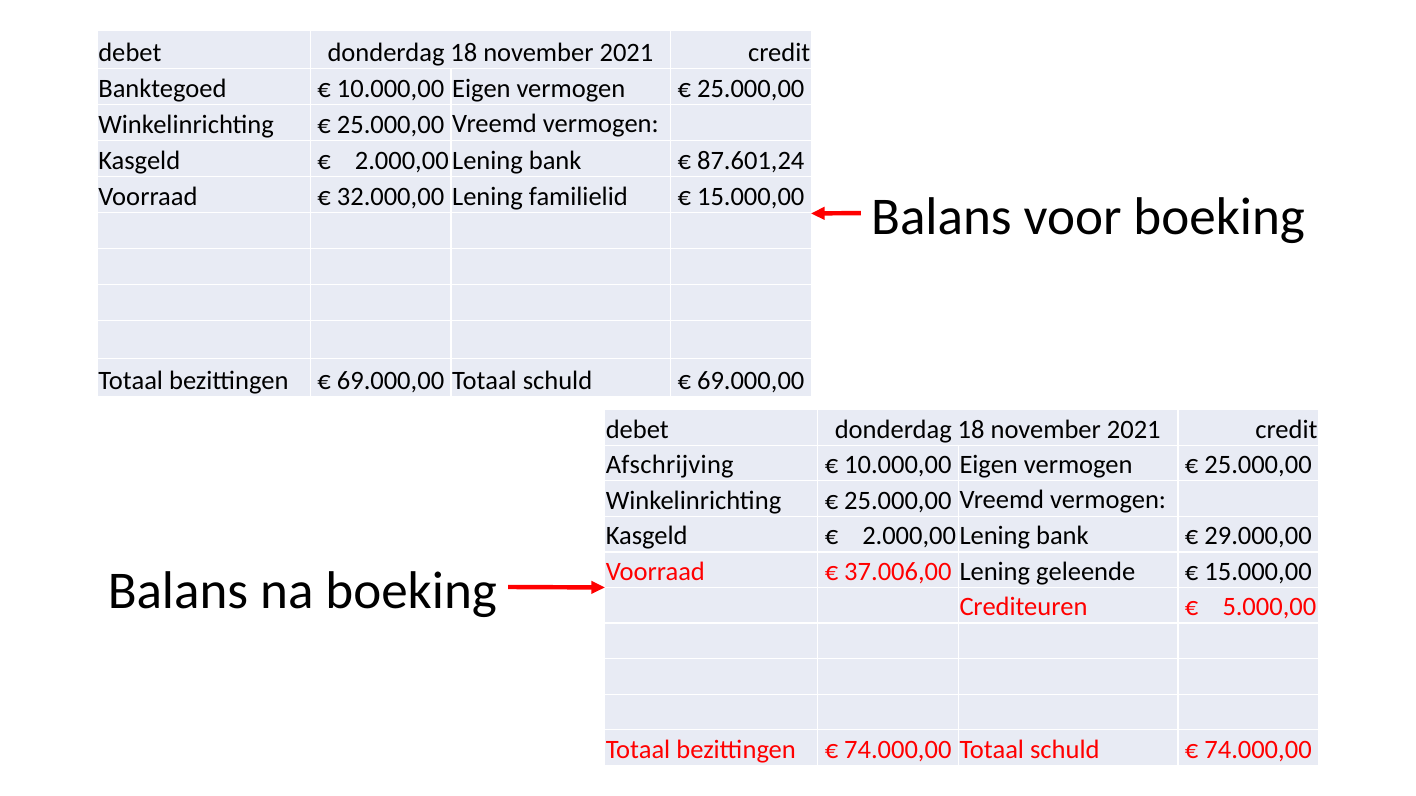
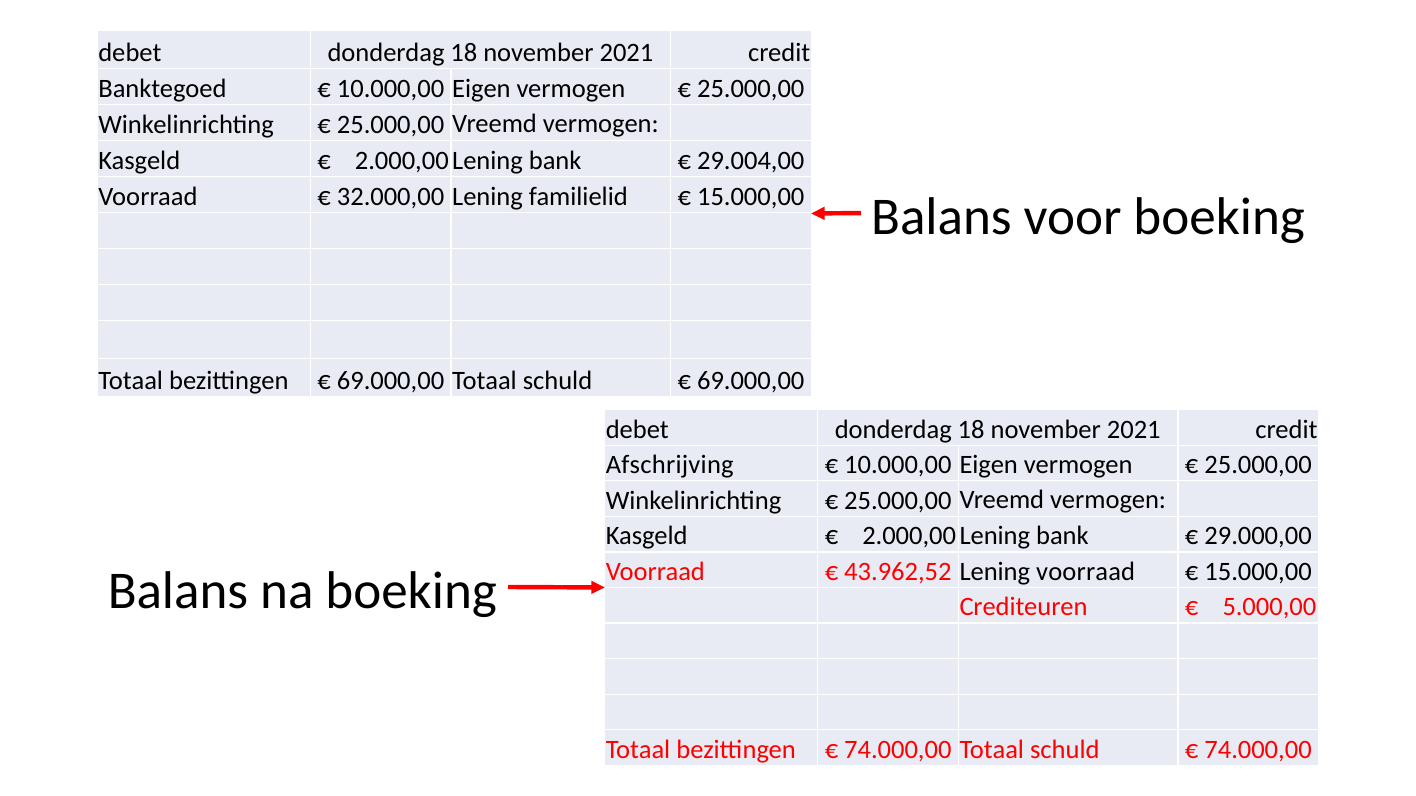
87.601,24: 87.601,24 -> 29.004,00
37.006,00: 37.006,00 -> 43.962,52
Lening geleende: geleende -> voorraad
